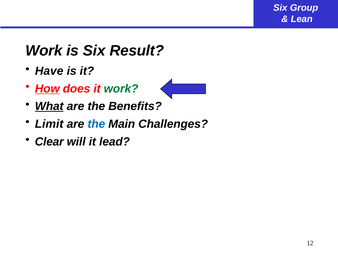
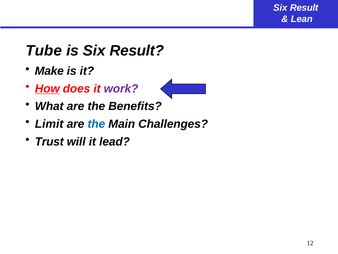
Group at (304, 8): Group -> Result
Work at (44, 51): Work -> Tube
Have: Have -> Make
work at (121, 89) colour: green -> purple
What underline: present -> none
Clear: Clear -> Trust
